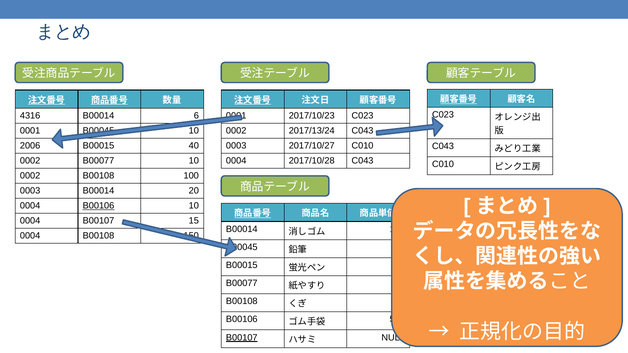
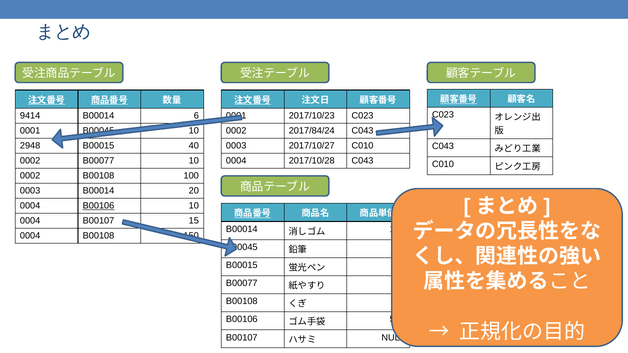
4316: 4316 -> 9414
2017/13/24: 2017/13/24 -> 2017/84/24
2006: 2006 -> 2948
B00107 at (242, 338) underline: present -> none
